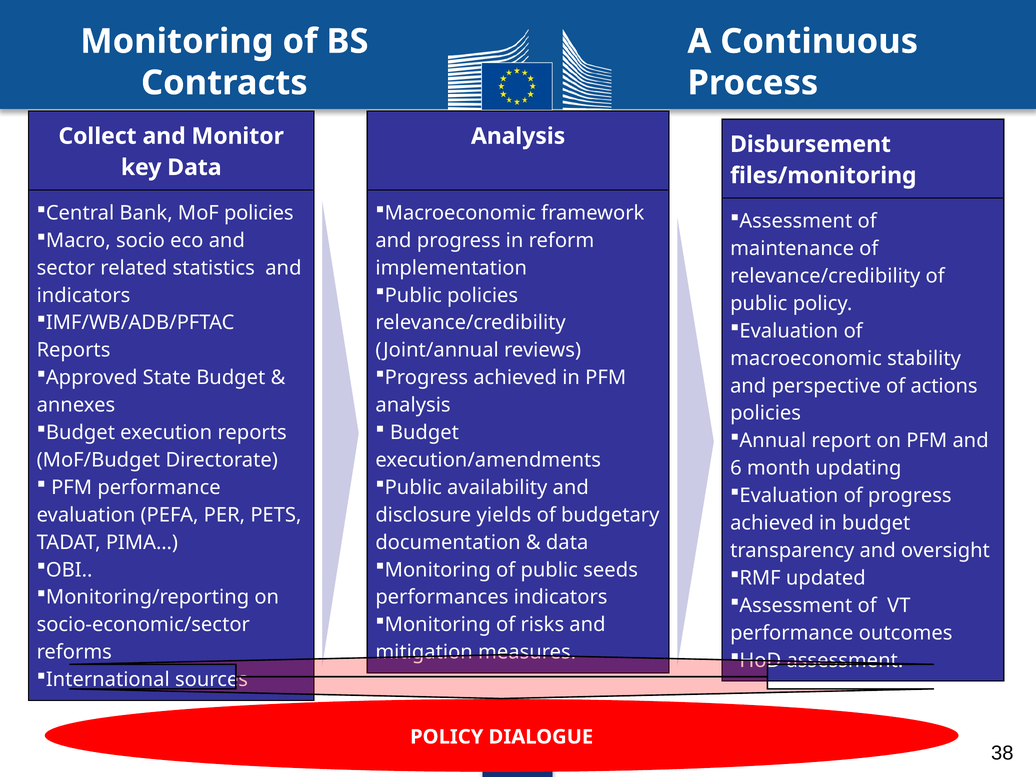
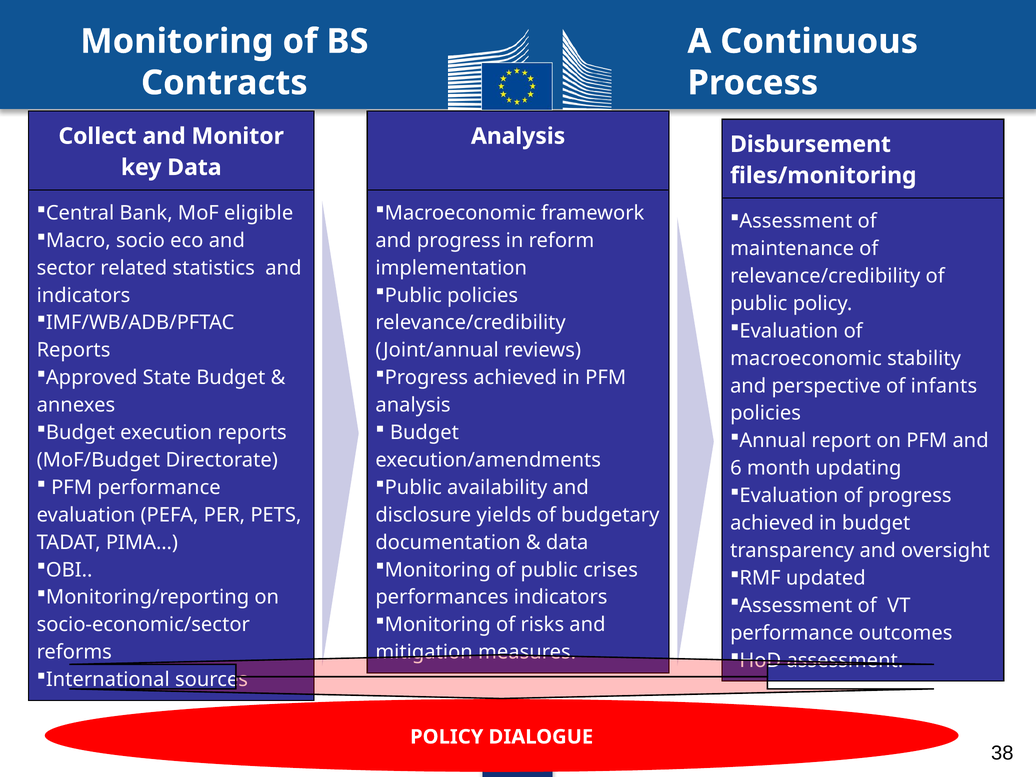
MoF policies: policies -> eligible
actions: actions -> infants
seeds: seeds -> crises
